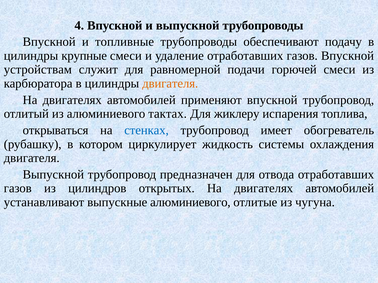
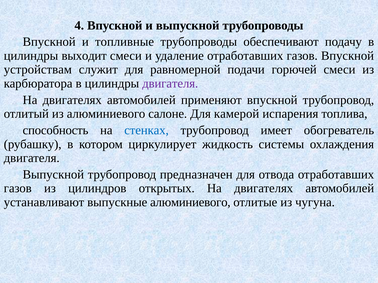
крупные: крупные -> выходит
двигателя at (170, 84) colour: orange -> purple
тактах: тактах -> салоне
жиклеру: жиклеру -> камерой
открываться: открываться -> способность
